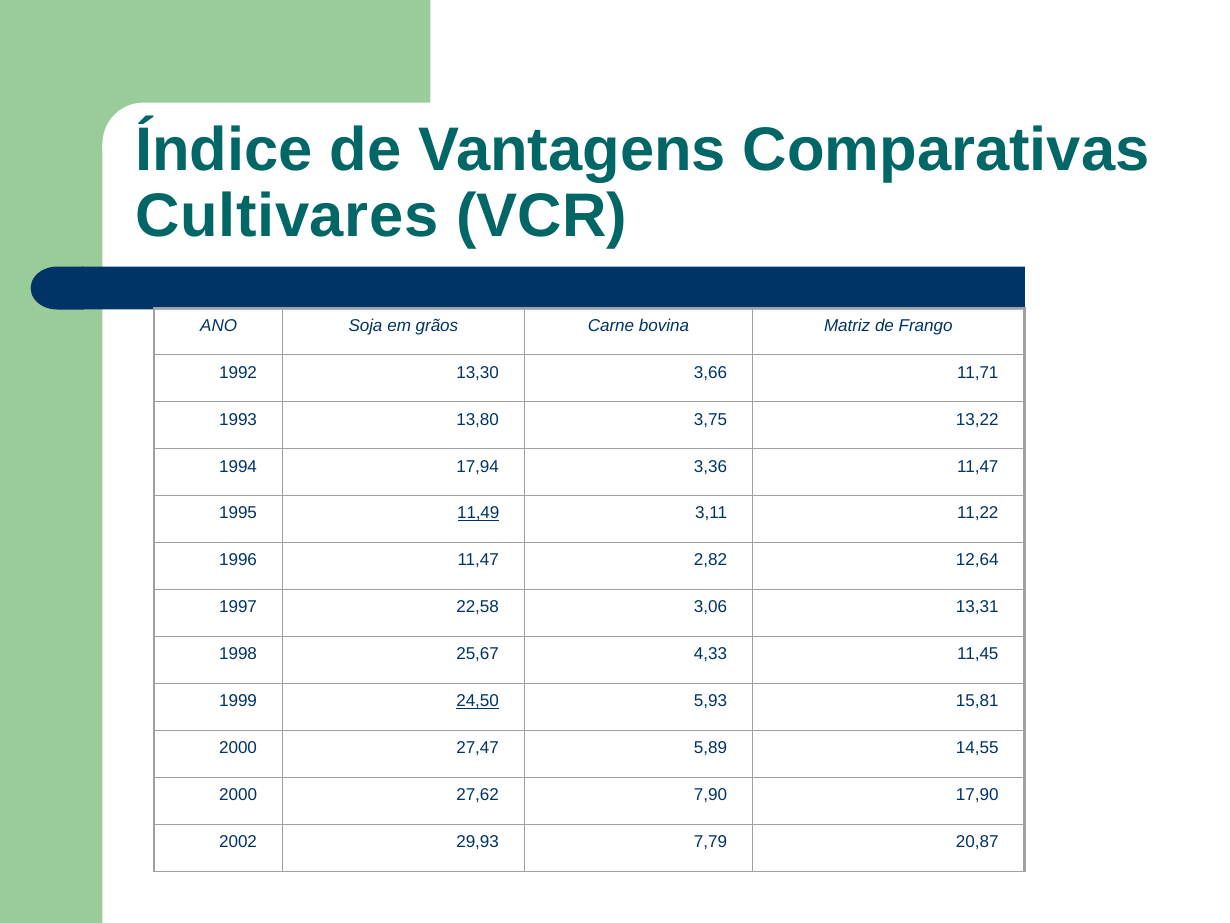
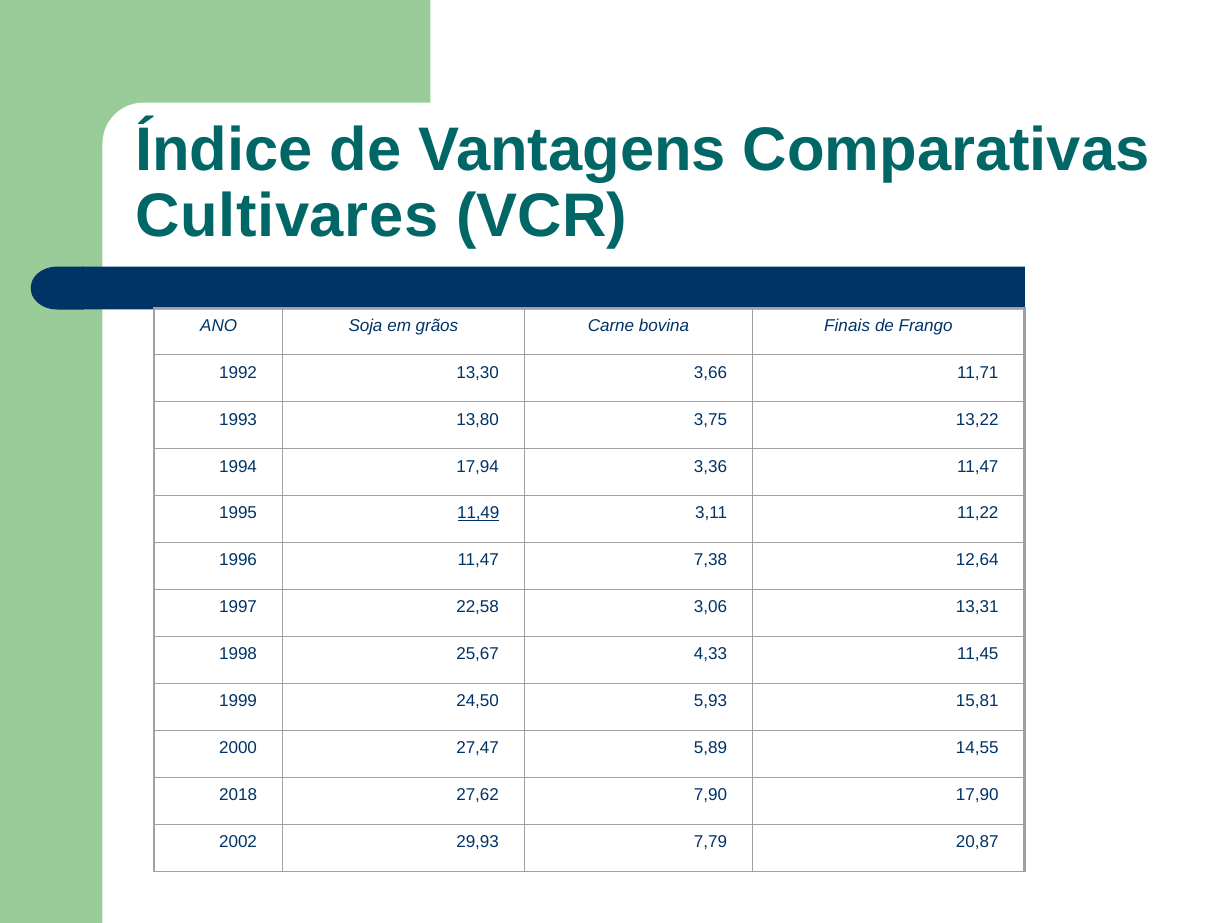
Matriz: Matriz -> Finais
2,82: 2,82 -> 7,38
24,50 underline: present -> none
2000 at (238, 795): 2000 -> 2018
